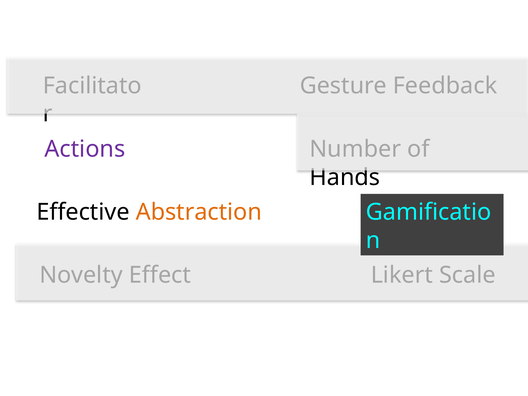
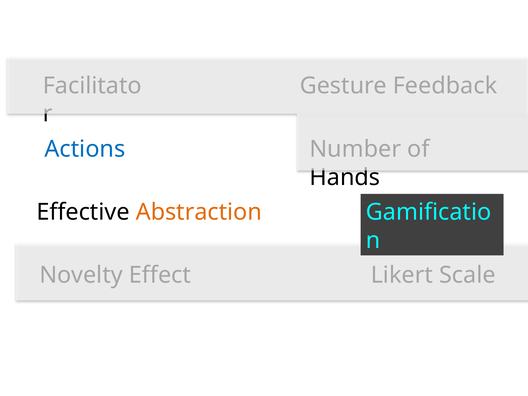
Actions colour: purple -> blue
